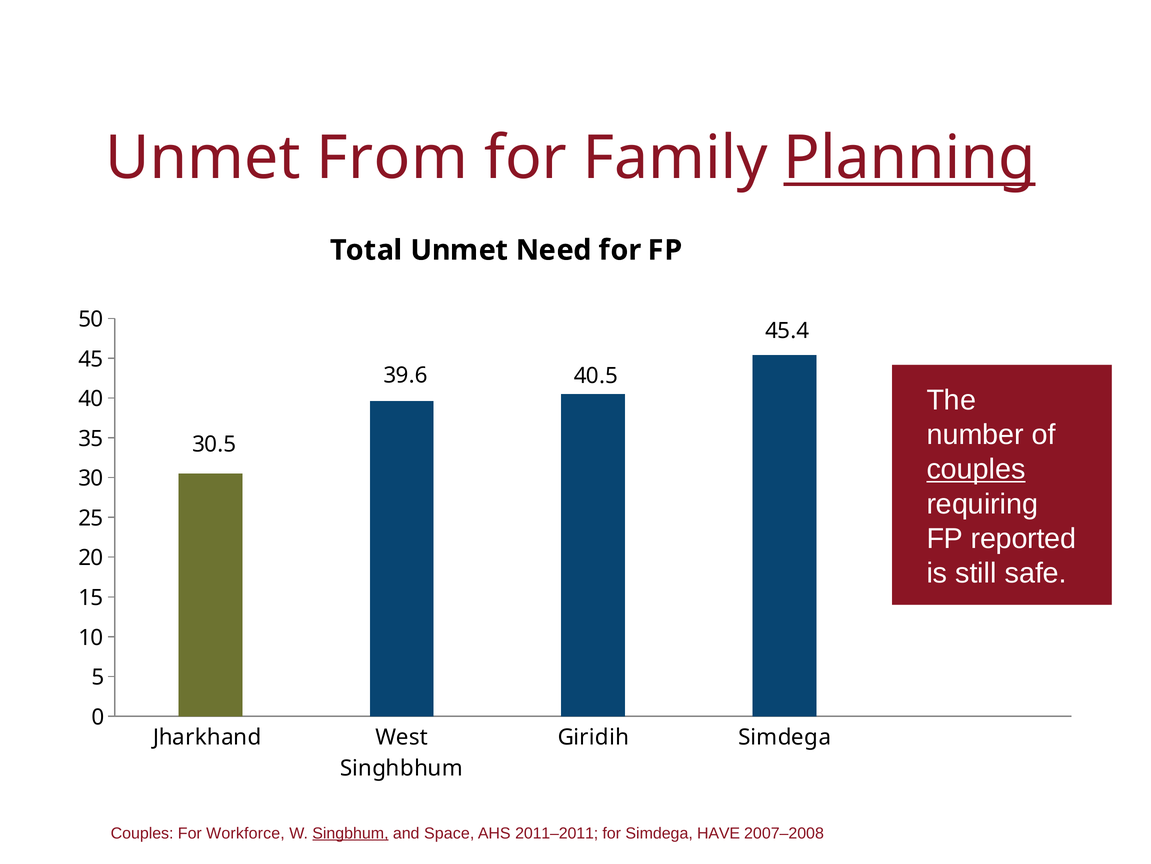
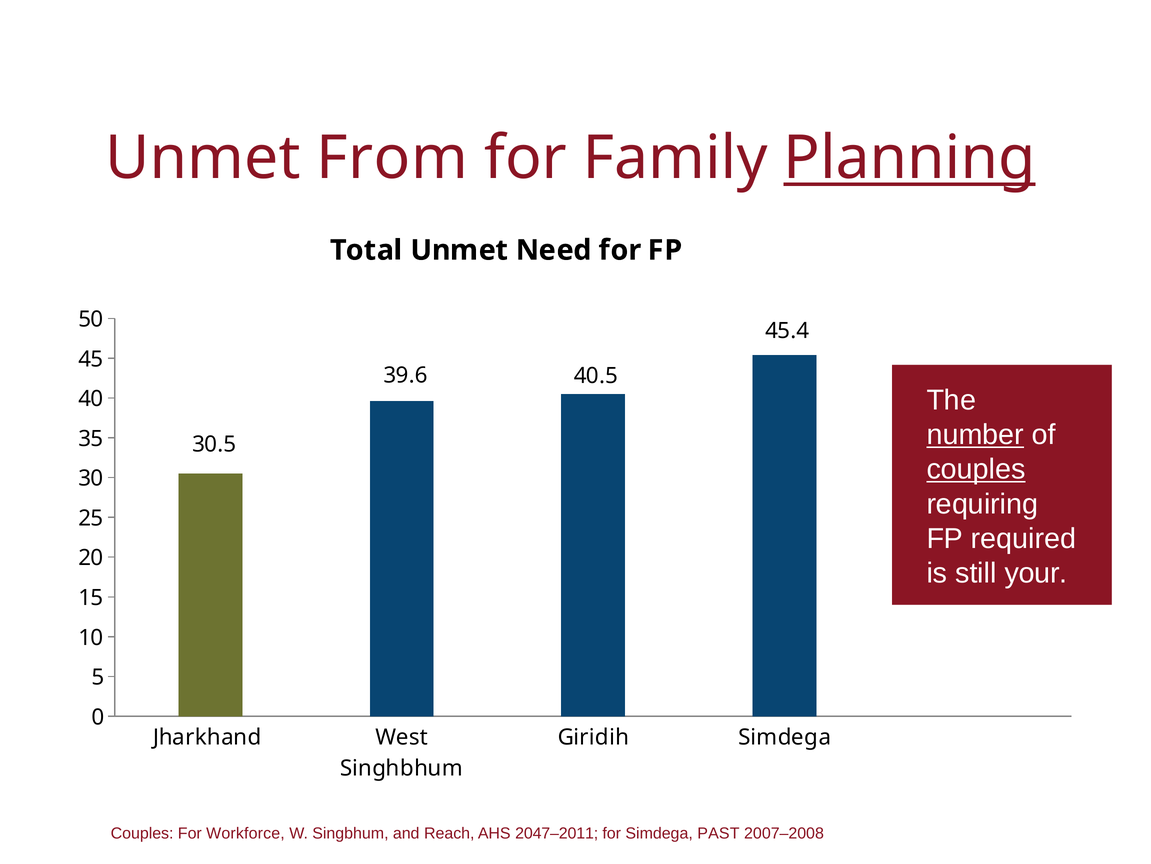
number underline: none -> present
reported: reported -> required
safe: safe -> your
Singbhum underline: present -> none
Space: Space -> Reach
2011–2011: 2011–2011 -> 2047–2011
HAVE: HAVE -> PAST
